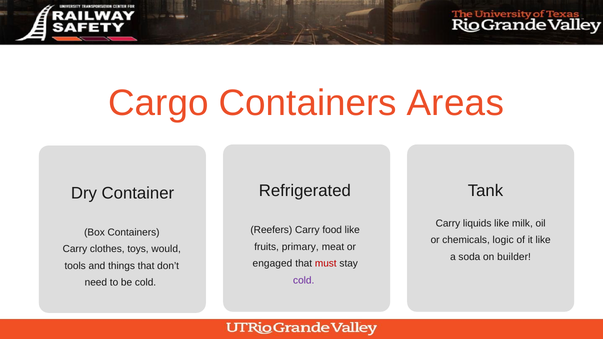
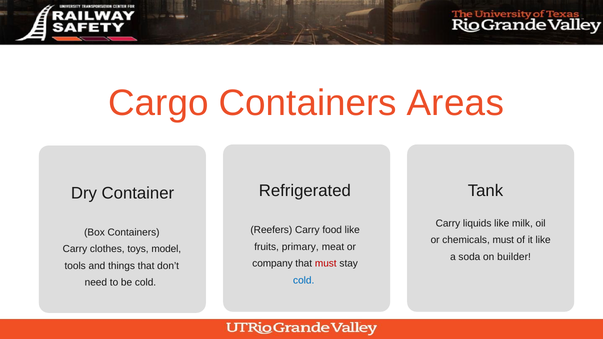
chemicals logic: logic -> must
would: would -> model
engaged: engaged -> company
cold at (304, 281) colour: purple -> blue
